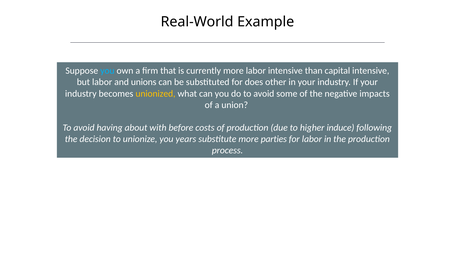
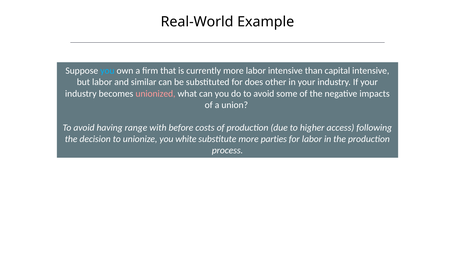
unions: unions -> similar
unionized colour: yellow -> pink
about: about -> range
induce: induce -> access
years: years -> white
